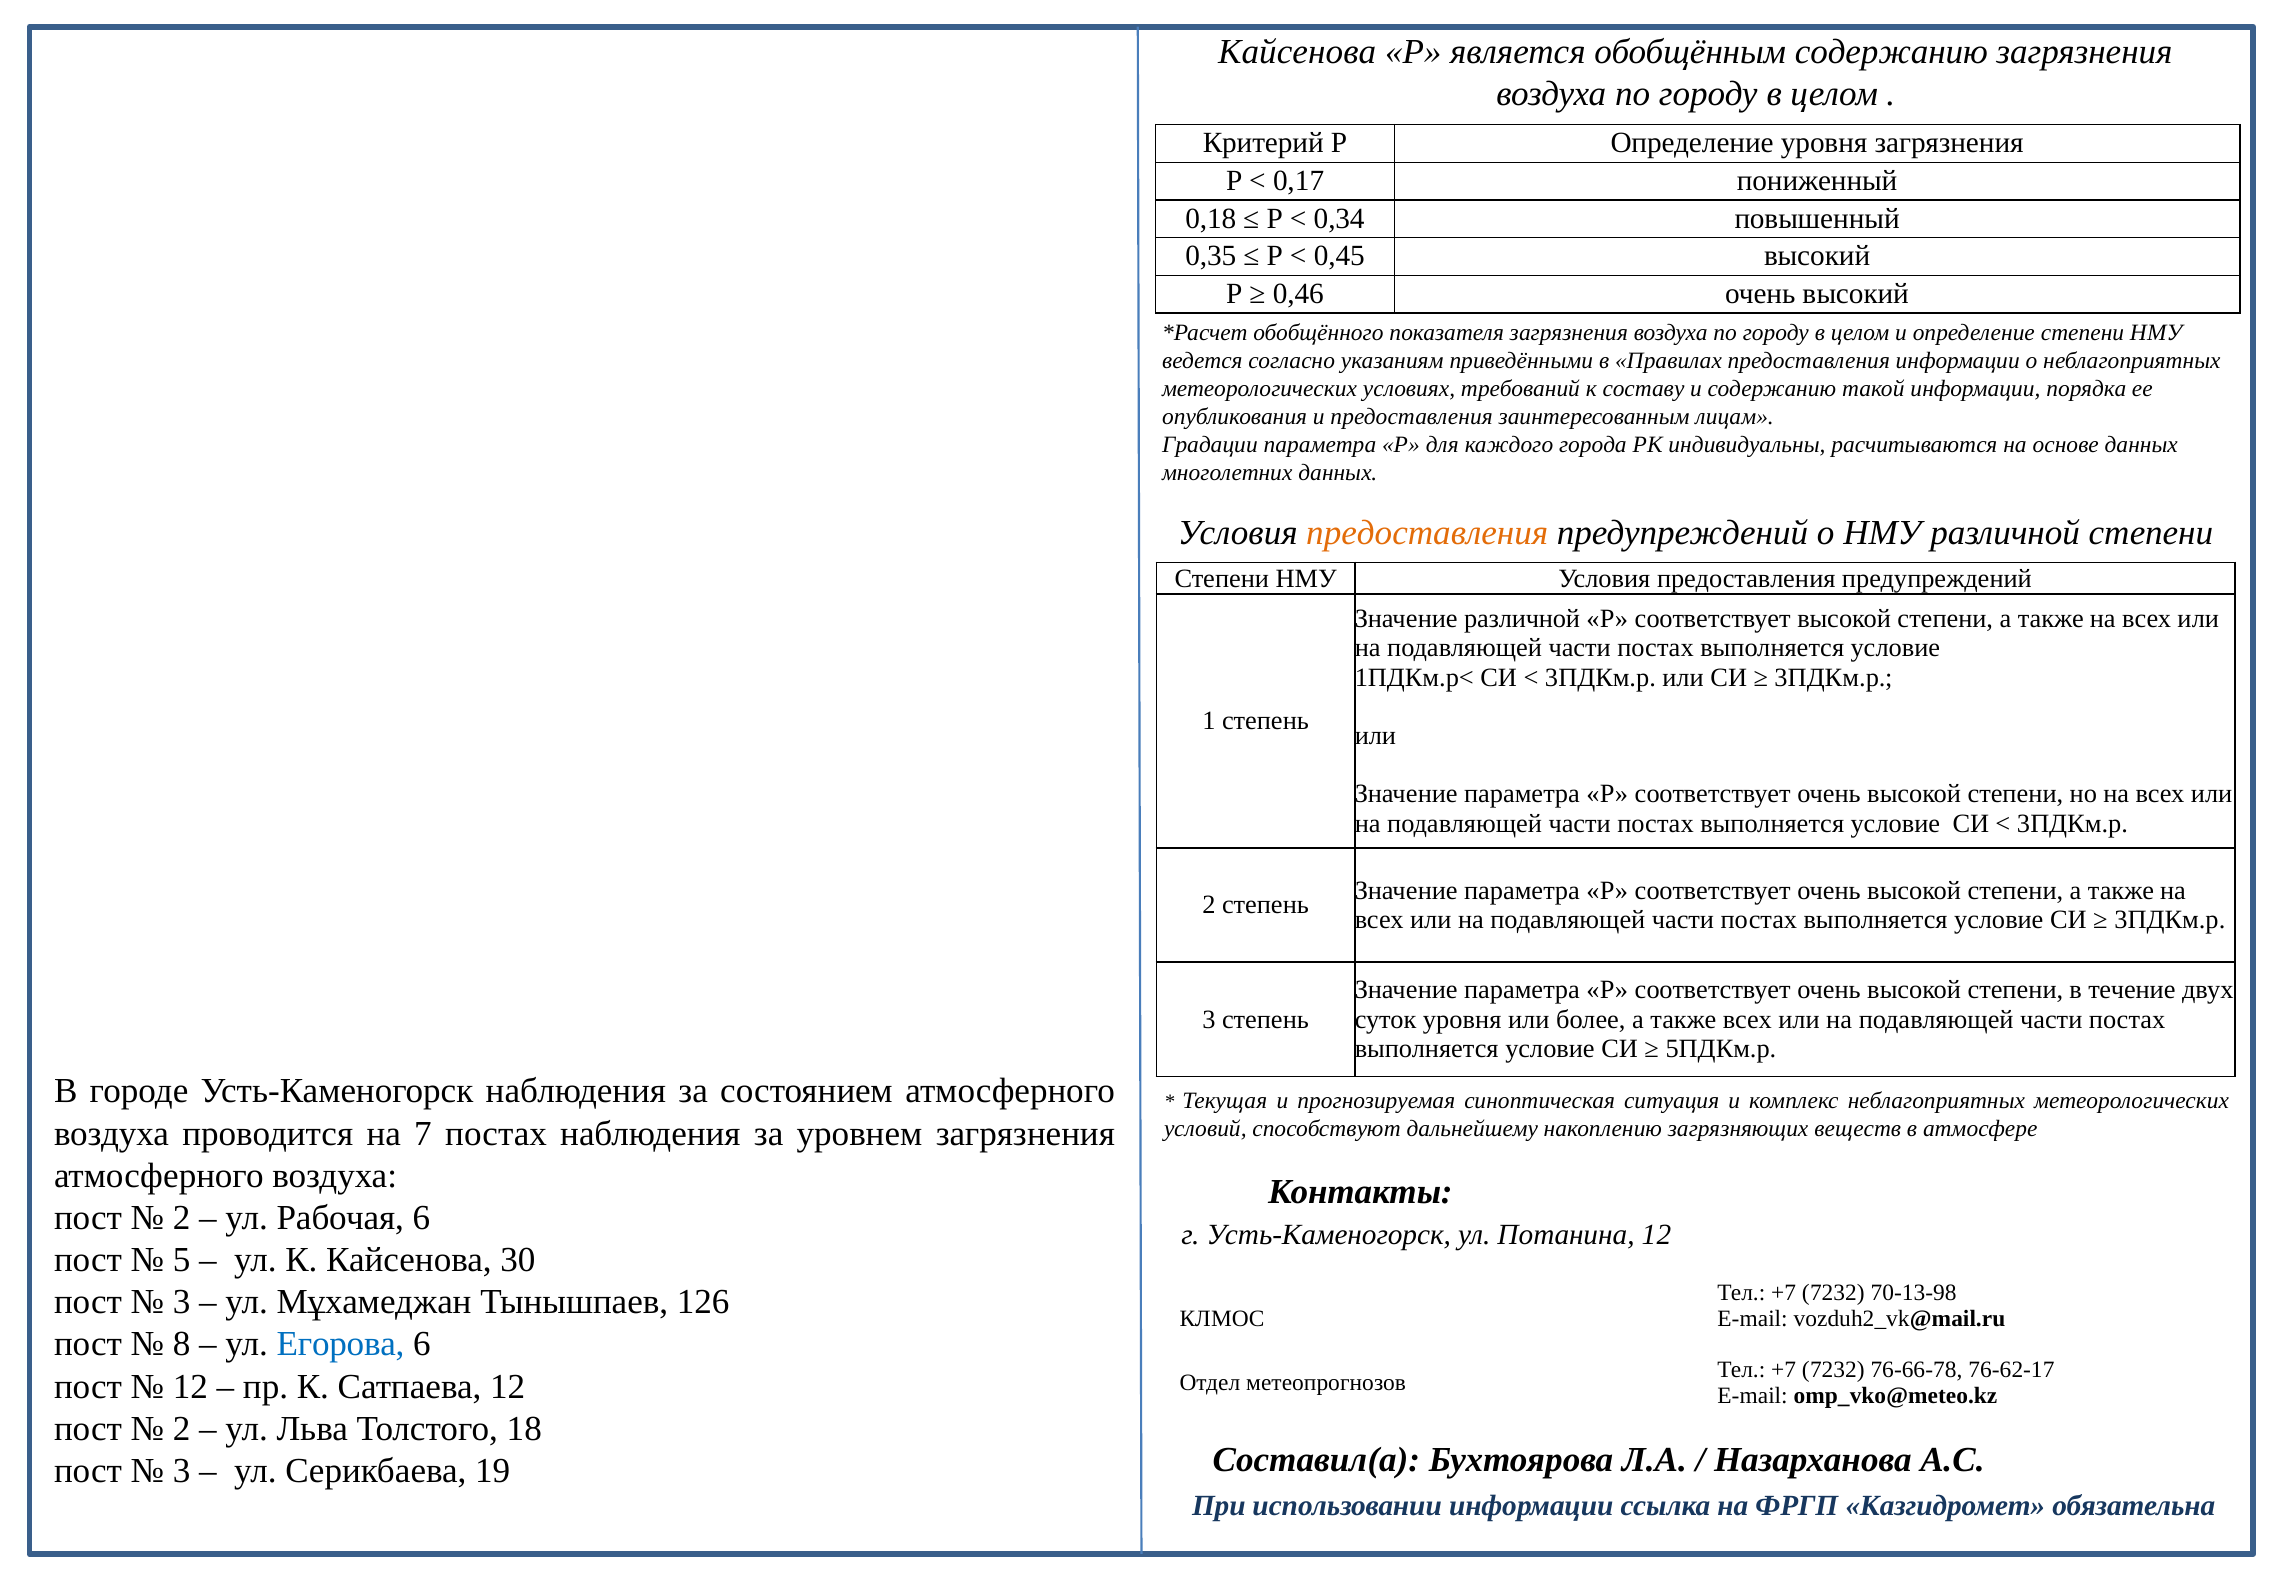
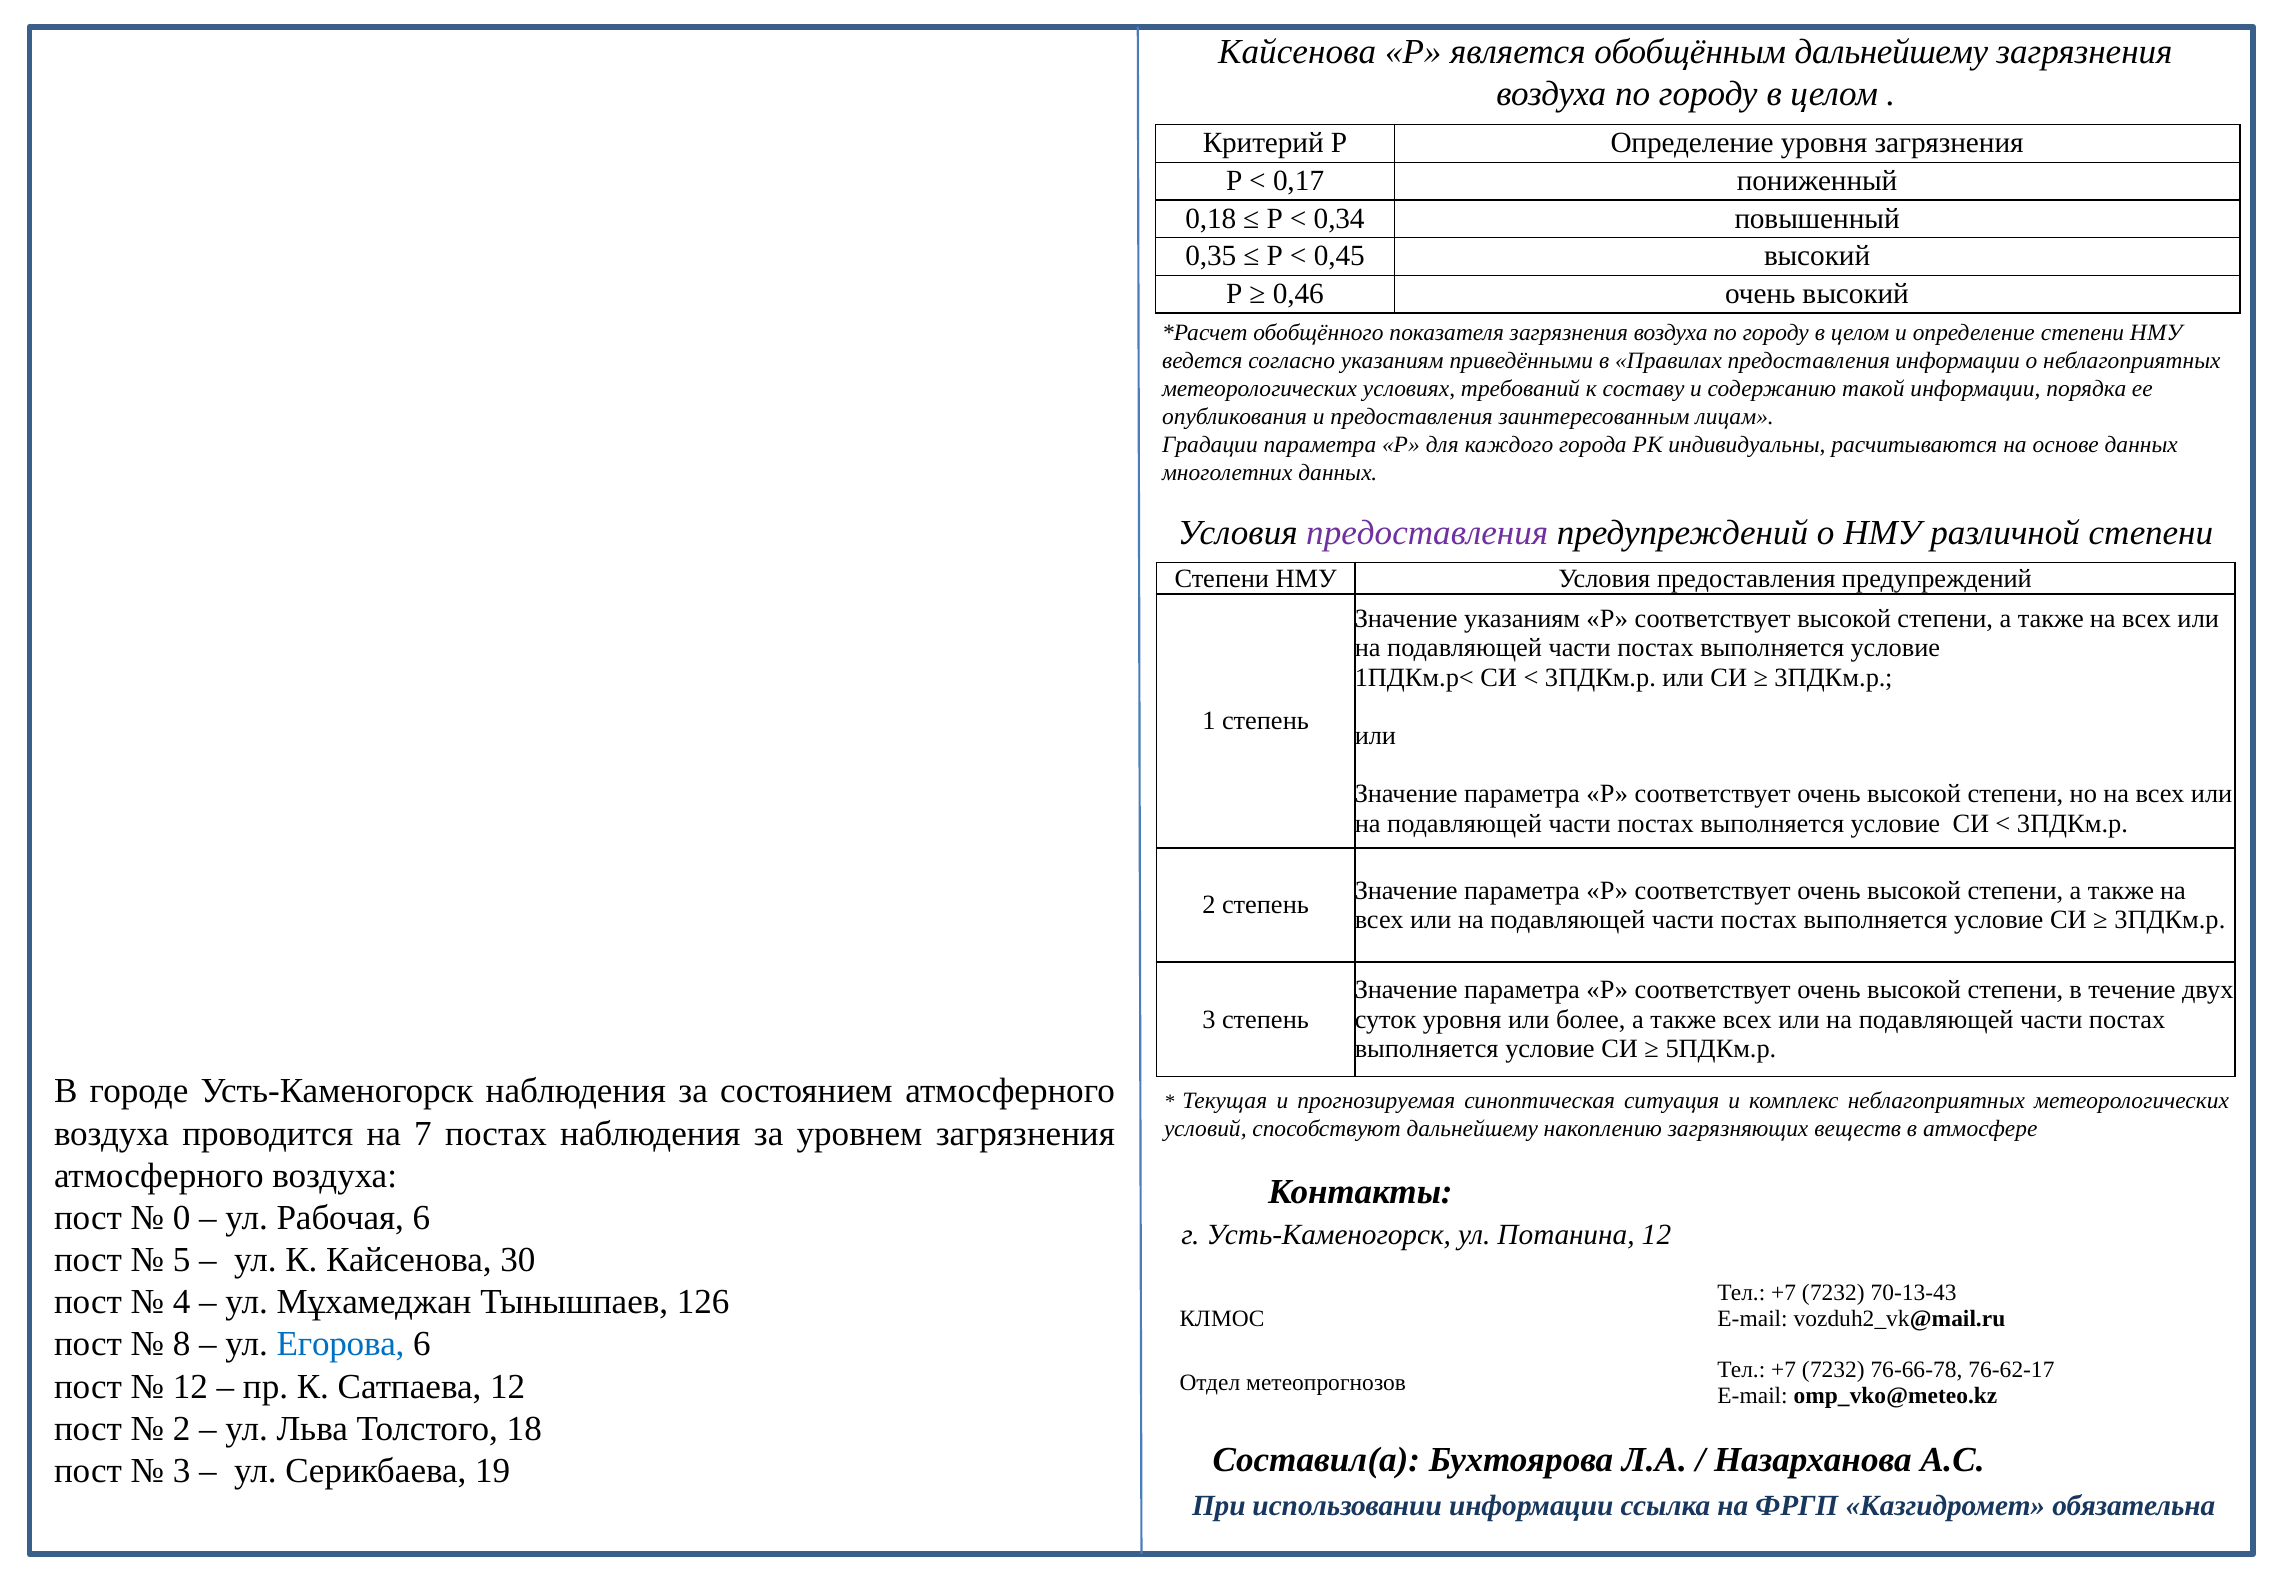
обобщённым содержанию: содержанию -> дальнейшему
предоставления at (1427, 533) colour: orange -> purple
Значение различной: различной -> указаниям
2 at (182, 1217): 2 -> 0
70-13-98: 70-13-98 -> 70-13-43
3 at (182, 1302): 3 -> 4
